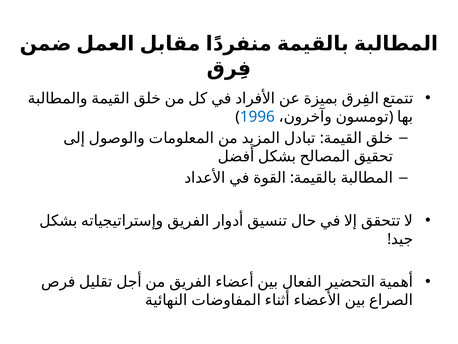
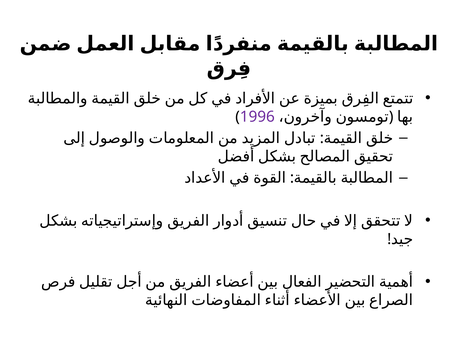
1996 colour: blue -> purple
